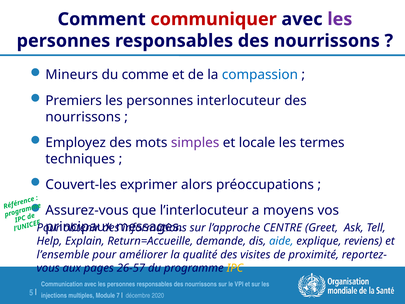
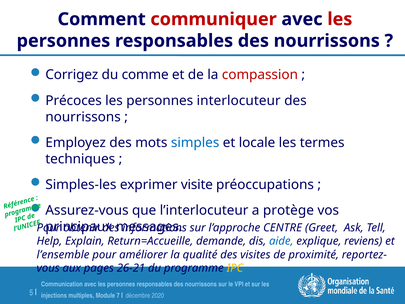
les at (340, 19) colour: purple -> red
Mineurs: Mineurs -> Corrigez
compassion colour: blue -> red
Premiers: Premiers -> Précoces
simples colour: purple -> blue
Couvert-les: Couvert-les -> Simples-les
alors: alors -> visite
moyens: moyens -> protège
26-57: 26-57 -> 26-21
